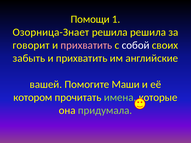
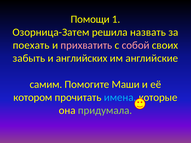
Озорница-Знает: Озорница-Знает -> Озорница-Затем
решила решила: решила -> назвать
говорит: говорит -> поехать
собой colour: white -> pink
прихватить at (82, 58): прихватить -> английских
вашей: вашей -> самим
имена colour: light green -> light blue
